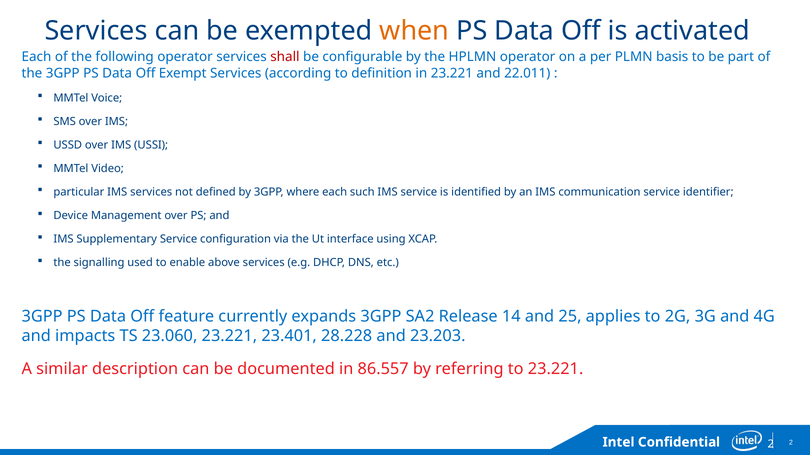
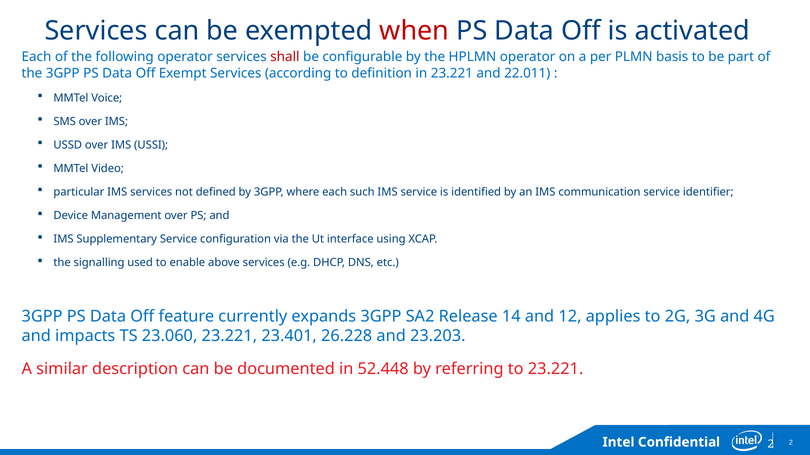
when colour: orange -> red
25: 25 -> 12
28.228: 28.228 -> 26.228
86.557: 86.557 -> 52.448
